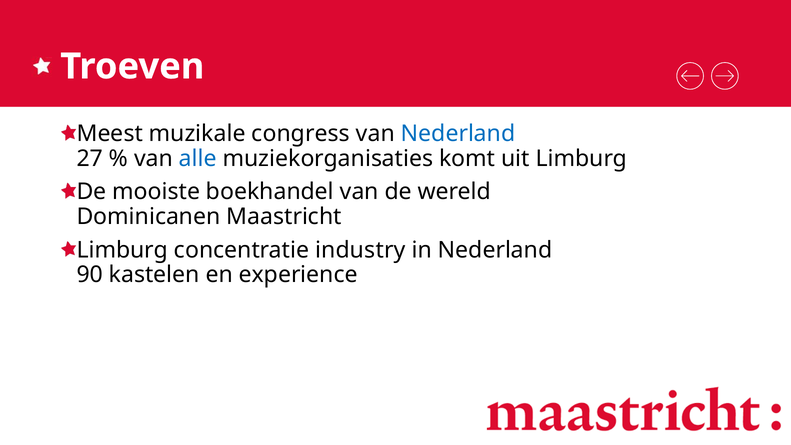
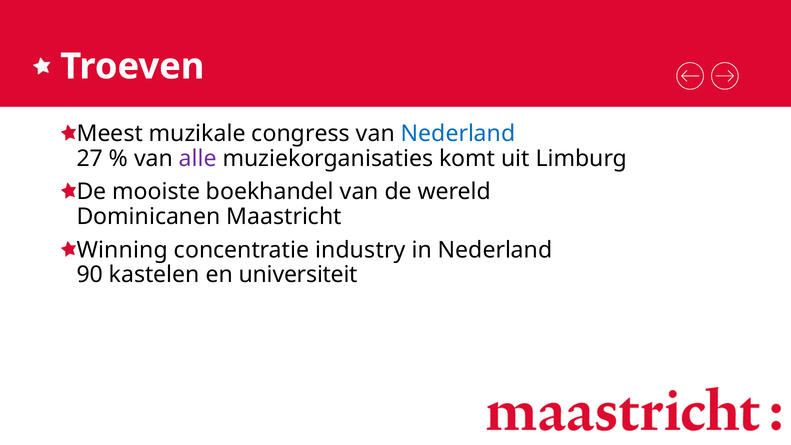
alle colour: blue -> purple
Limburg at (122, 250): Limburg -> Winning
experience: experience -> universiteit
